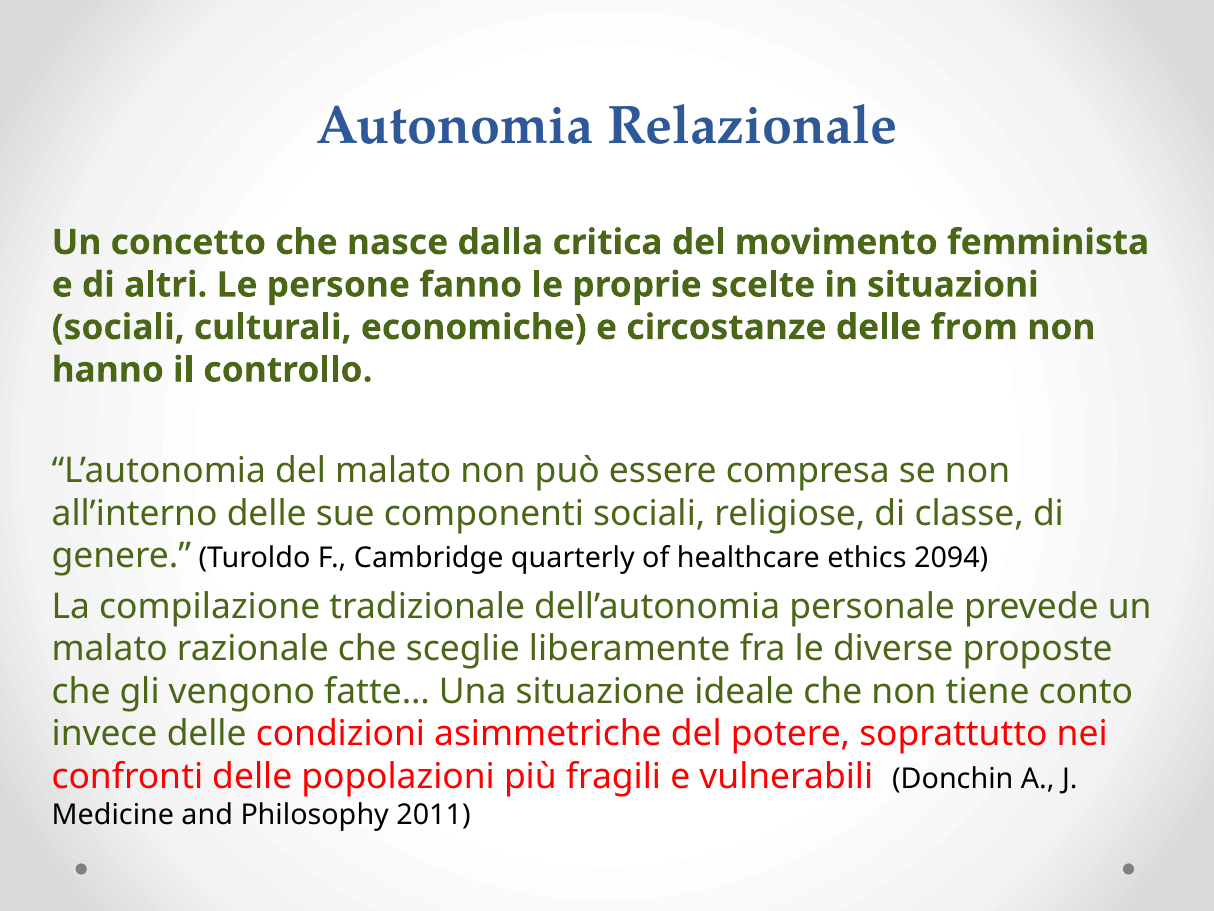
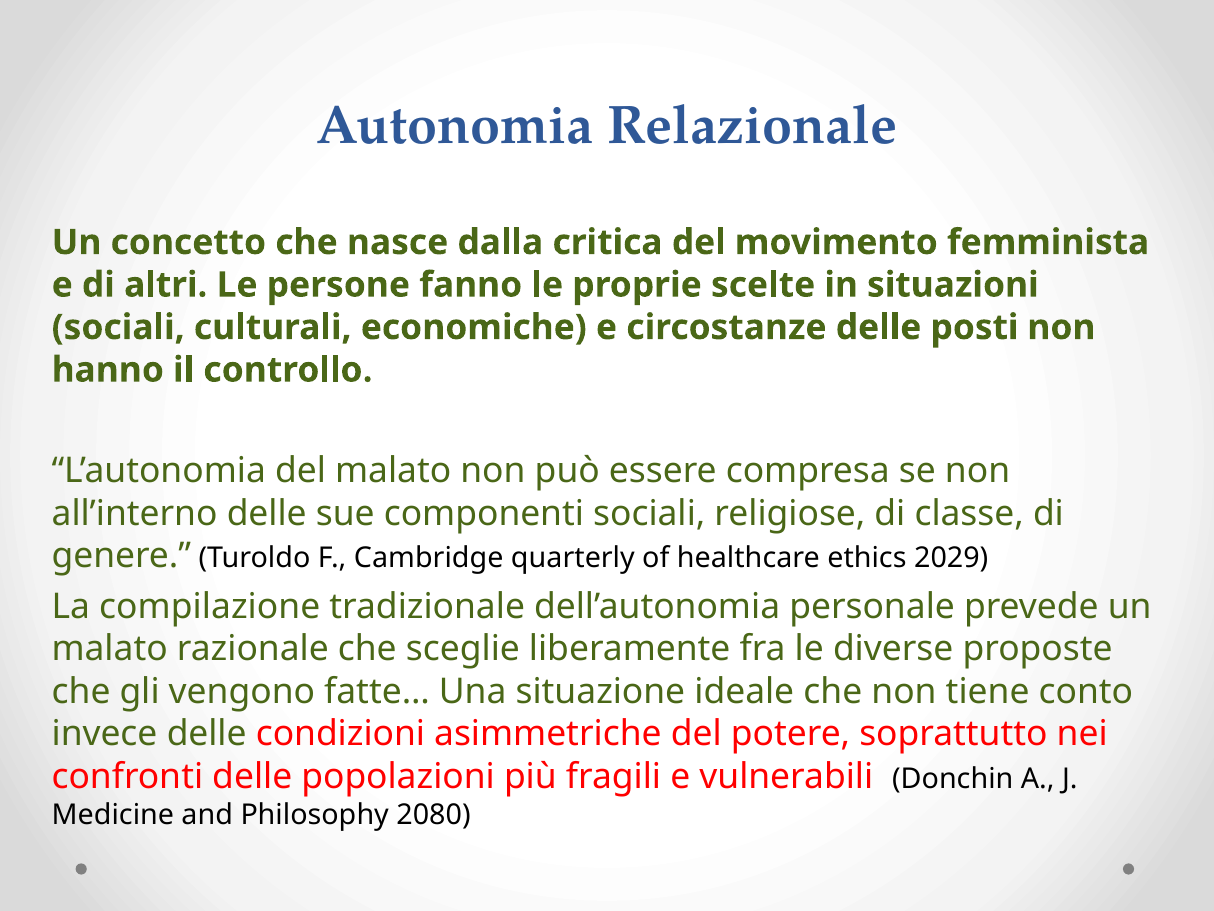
from: from -> posti
2094: 2094 -> 2029
2011: 2011 -> 2080
